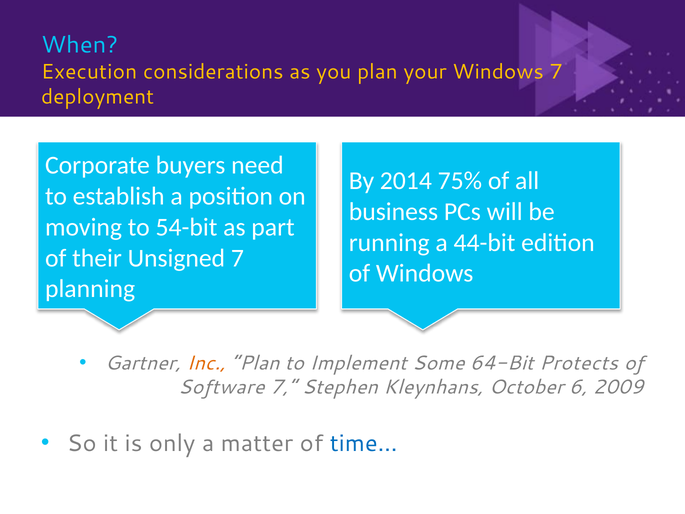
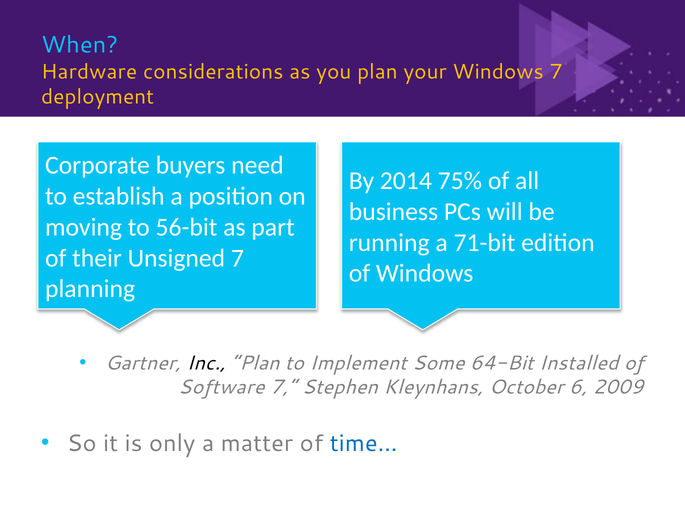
Execution: Execution -> Hardware
54-bit: 54-bit -> 56-bit
44-bit: 44-bit -> 71-bit
Inc colour: orange -> black
Protects: Protects -> Installed
